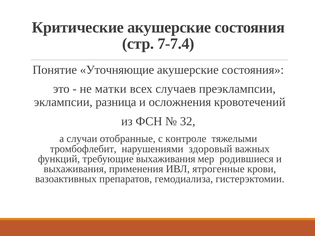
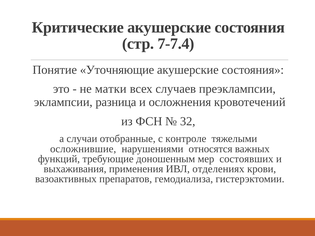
тромбофлебит: тромбофлебит -> осложнившие
здоровый: здоровый -> относятся
требующие выхаживания: выхаживания -> доношенным
родившиеся: родившиеся -> состоявших
ятрогенные: ятрогенные -> отделениях
